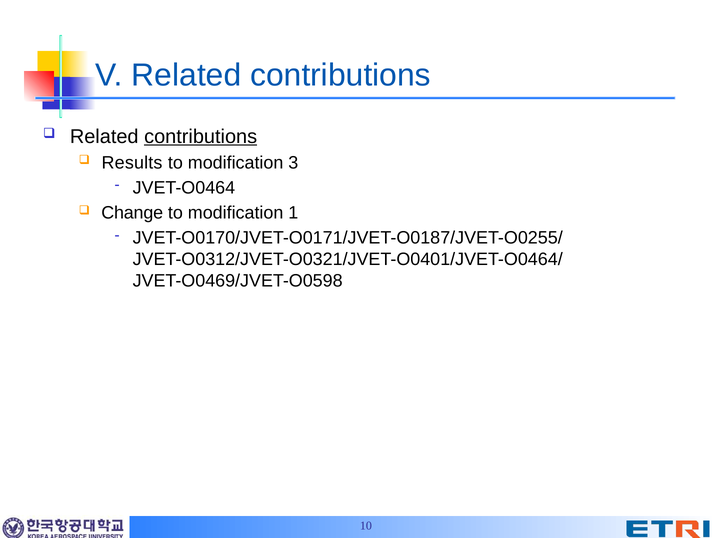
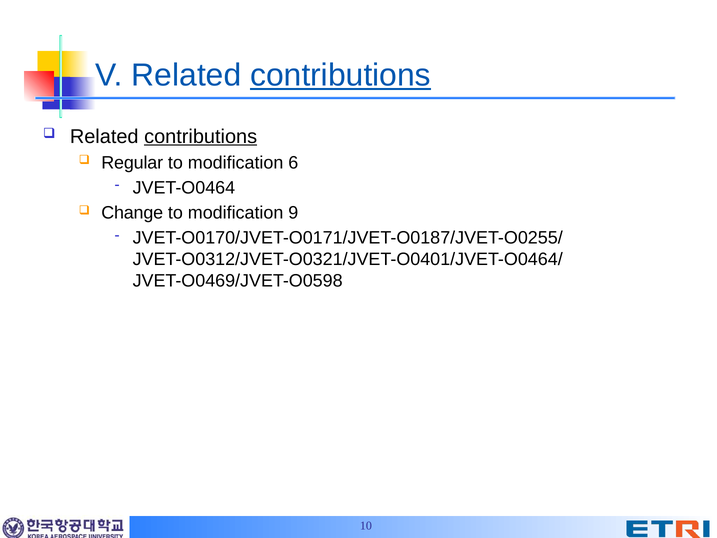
contributions at (340, 75) underline: none -> present
Results: Results -> Regular
3: 3 -> 6
1: 1 -> 9
